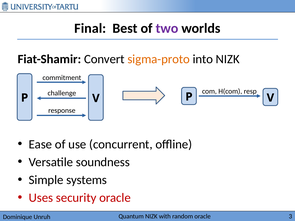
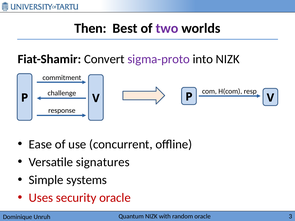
Final: Final -> Then
sigma-proto colour: orange -> purple
soundness: soundness -> signatures
